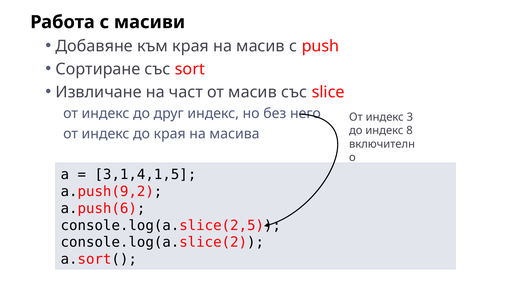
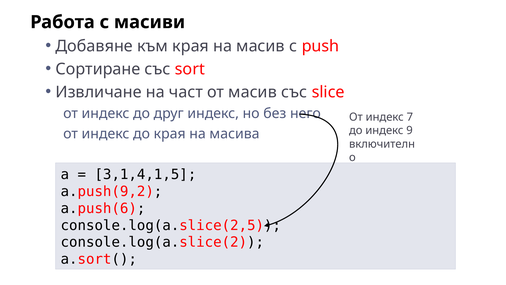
3: 3 -> 7
8: 8 -> 9
